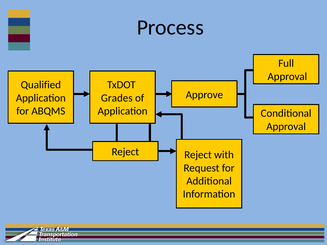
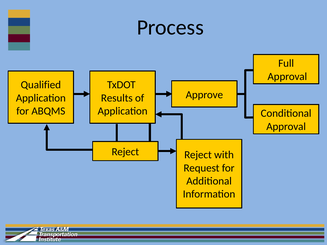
Grades: Grades -> Results
